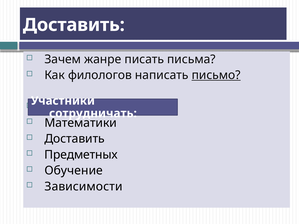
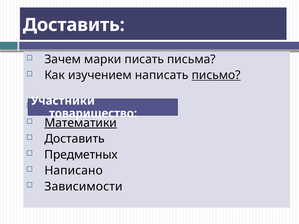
жанре: жанре -> марки
филологов: филологов -> изучением
сотрудничать: сотрудничать -> товарищество
Математики underline: none -> present
Обучение: Обучение -> Написано
